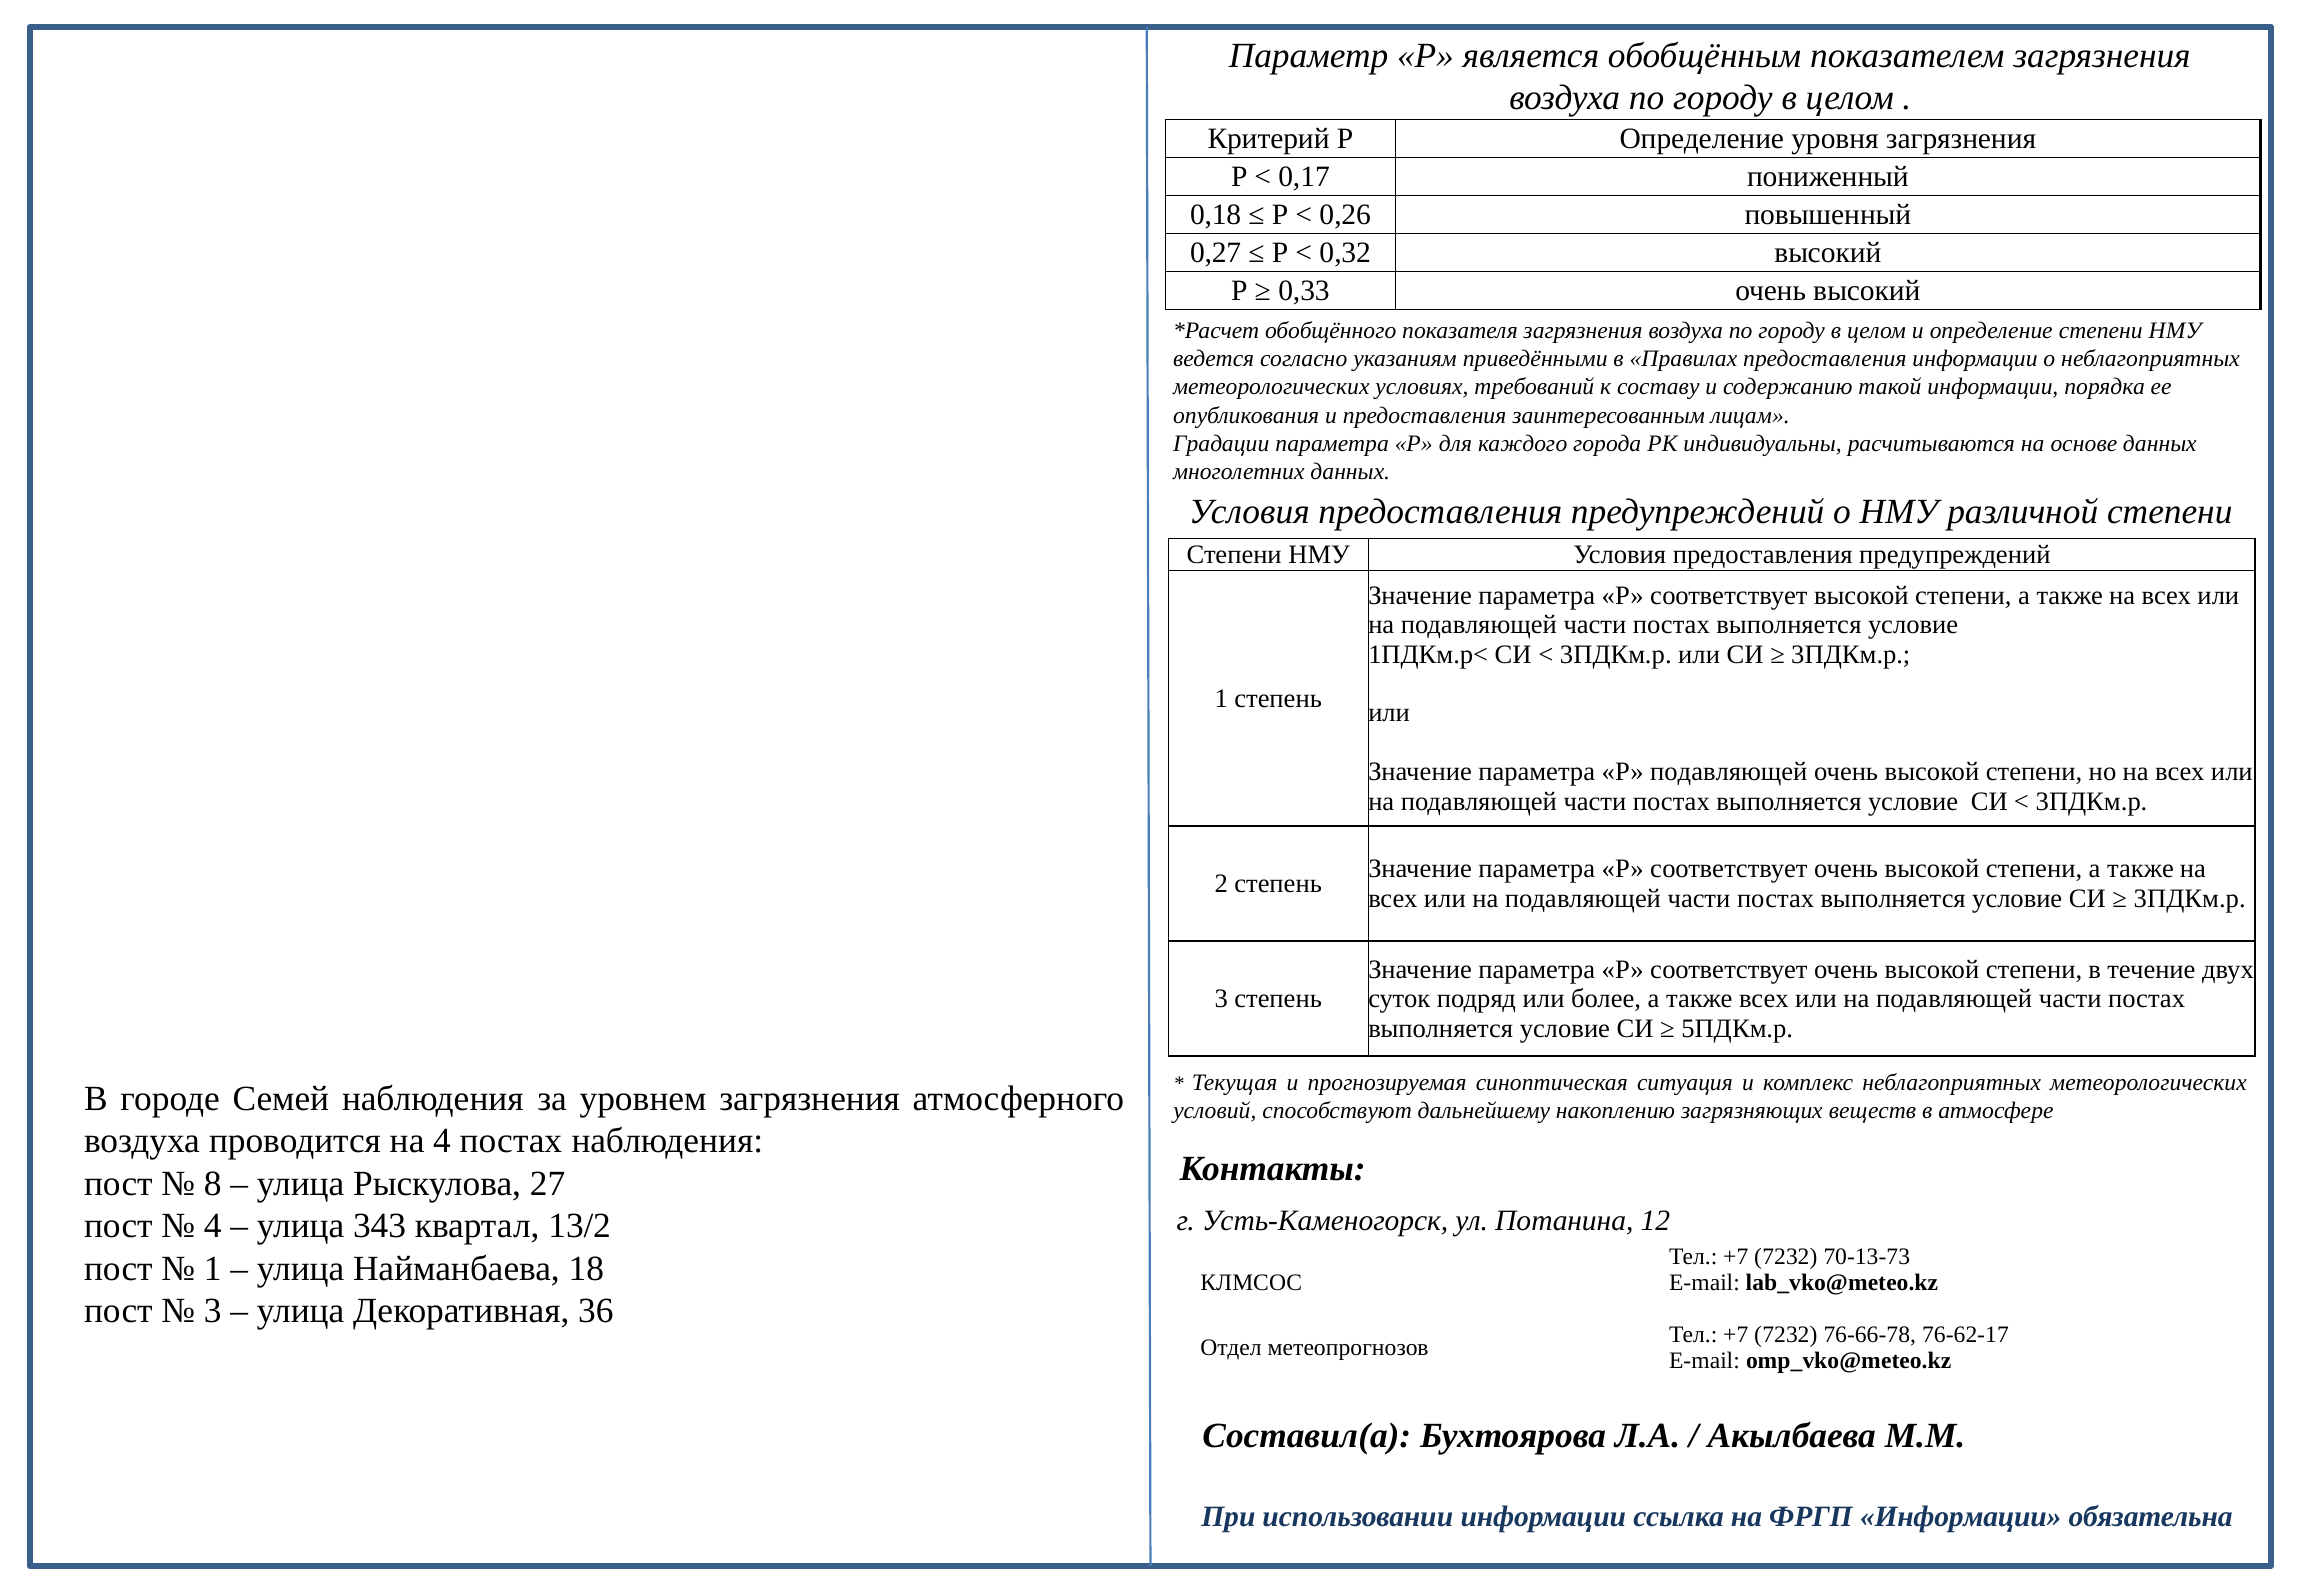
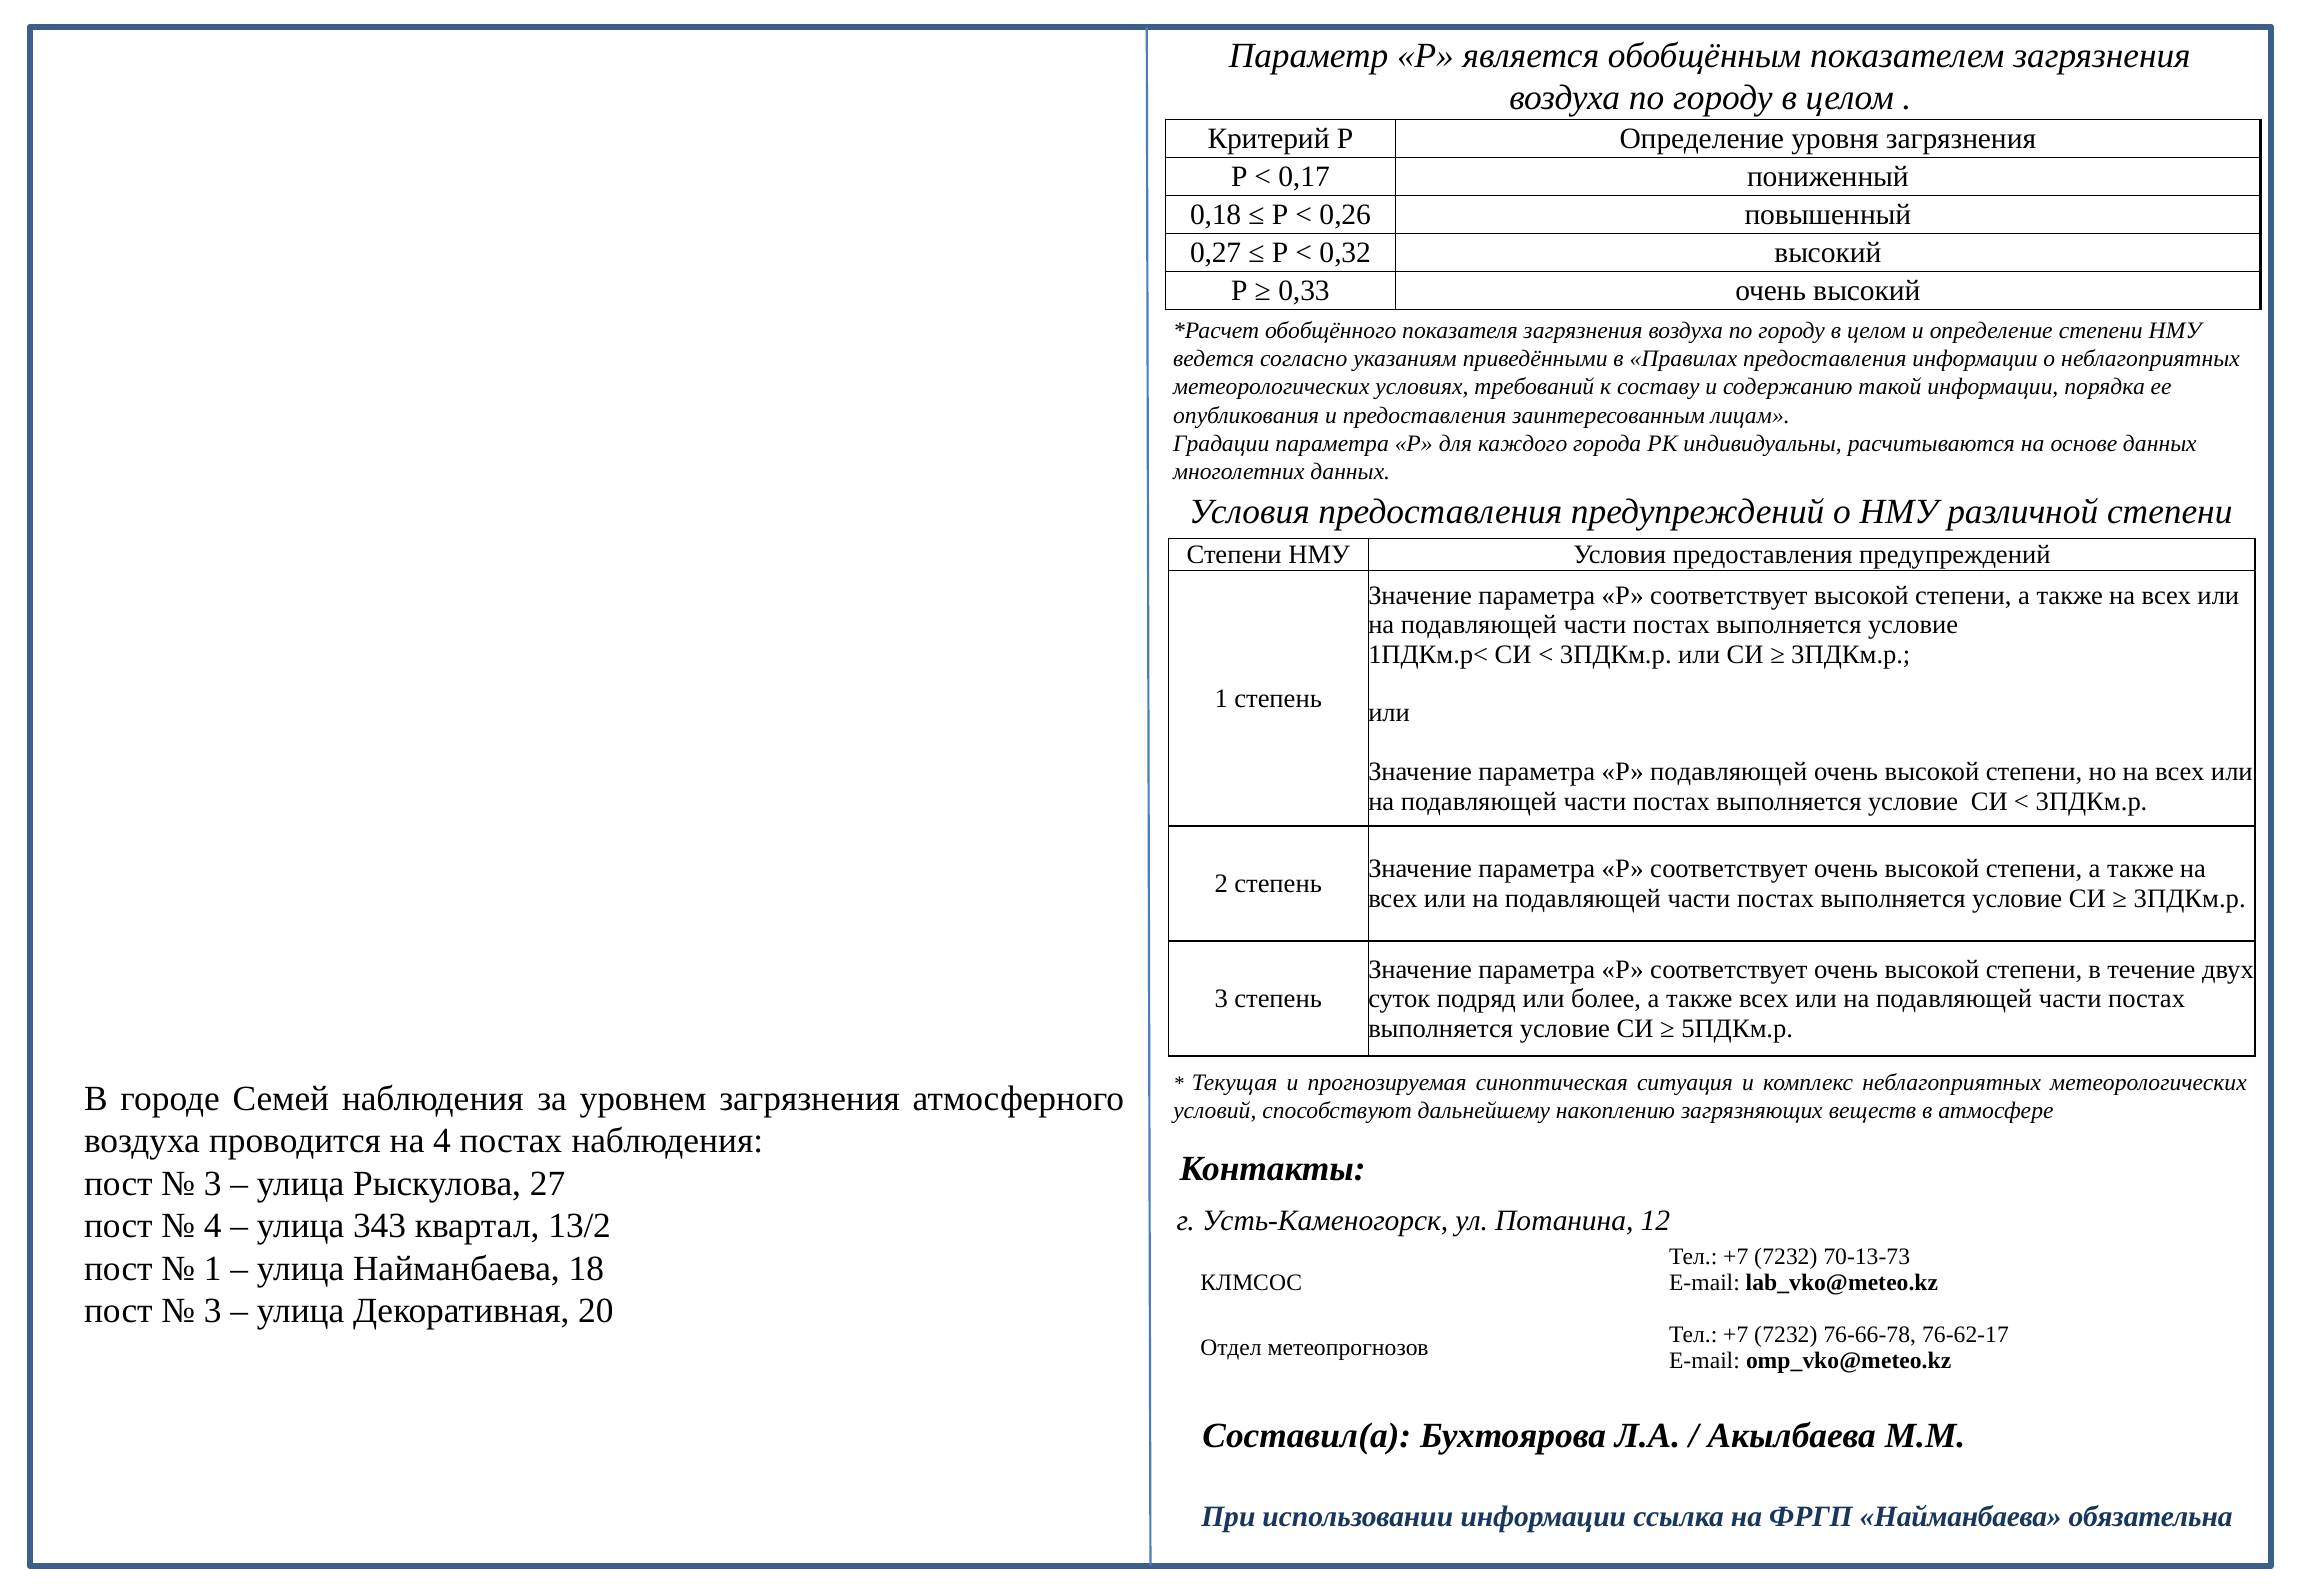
8 at (213, 1184): 8 -> 3
36: 36 -> 20
ФРГП Информации: Информации -> Найманбаева
